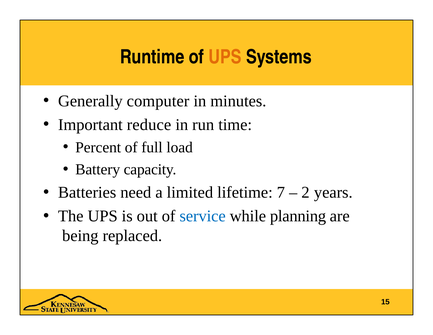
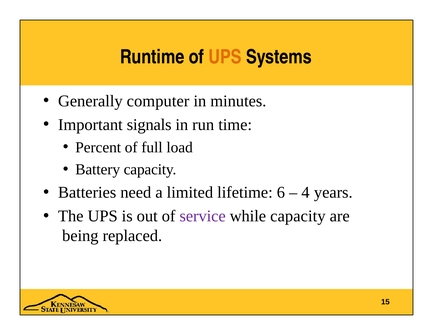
reduce: reduce -> signals
7: 7 -> 6
2: 2 -> 4
service colour: blue -> purple
while planning: planning -> capacity
